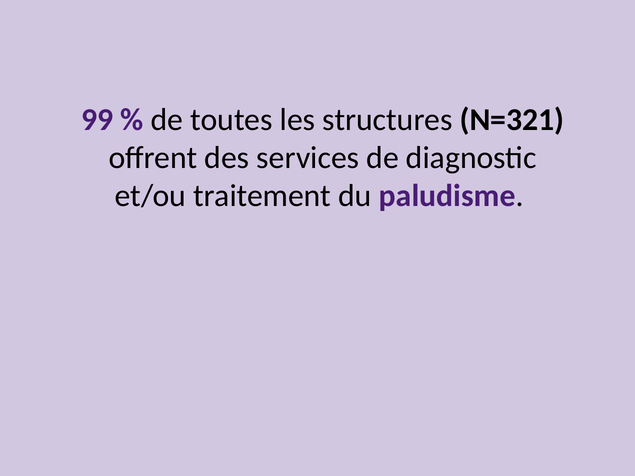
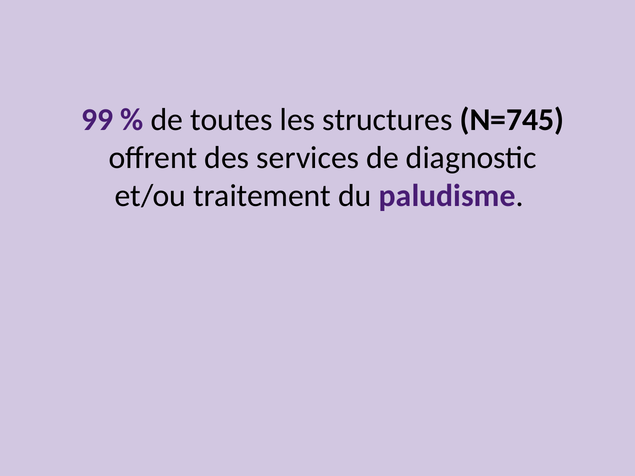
N=321: N=321 -> N=745
